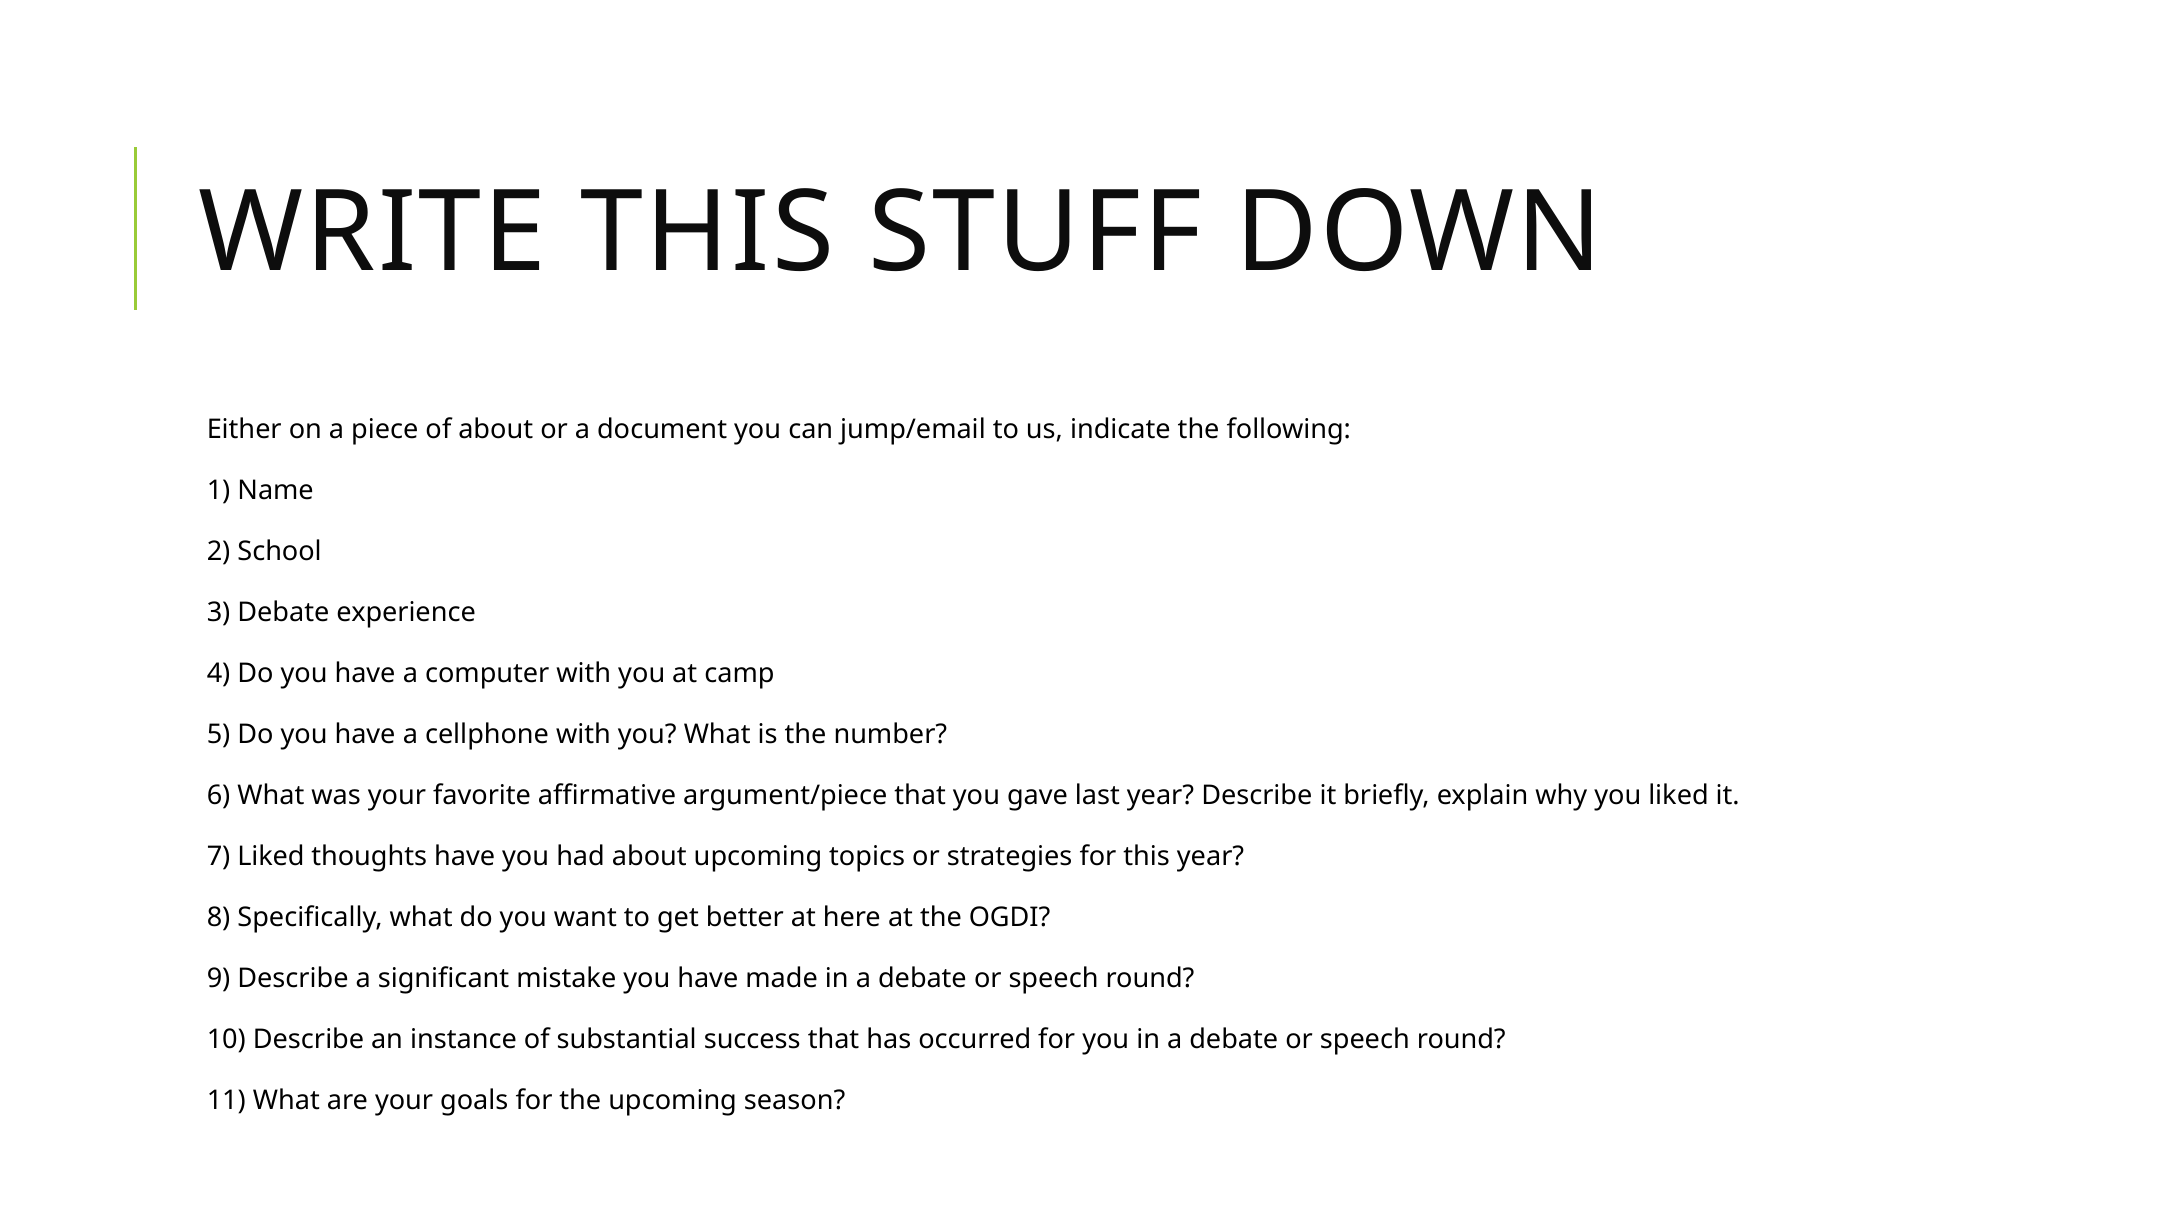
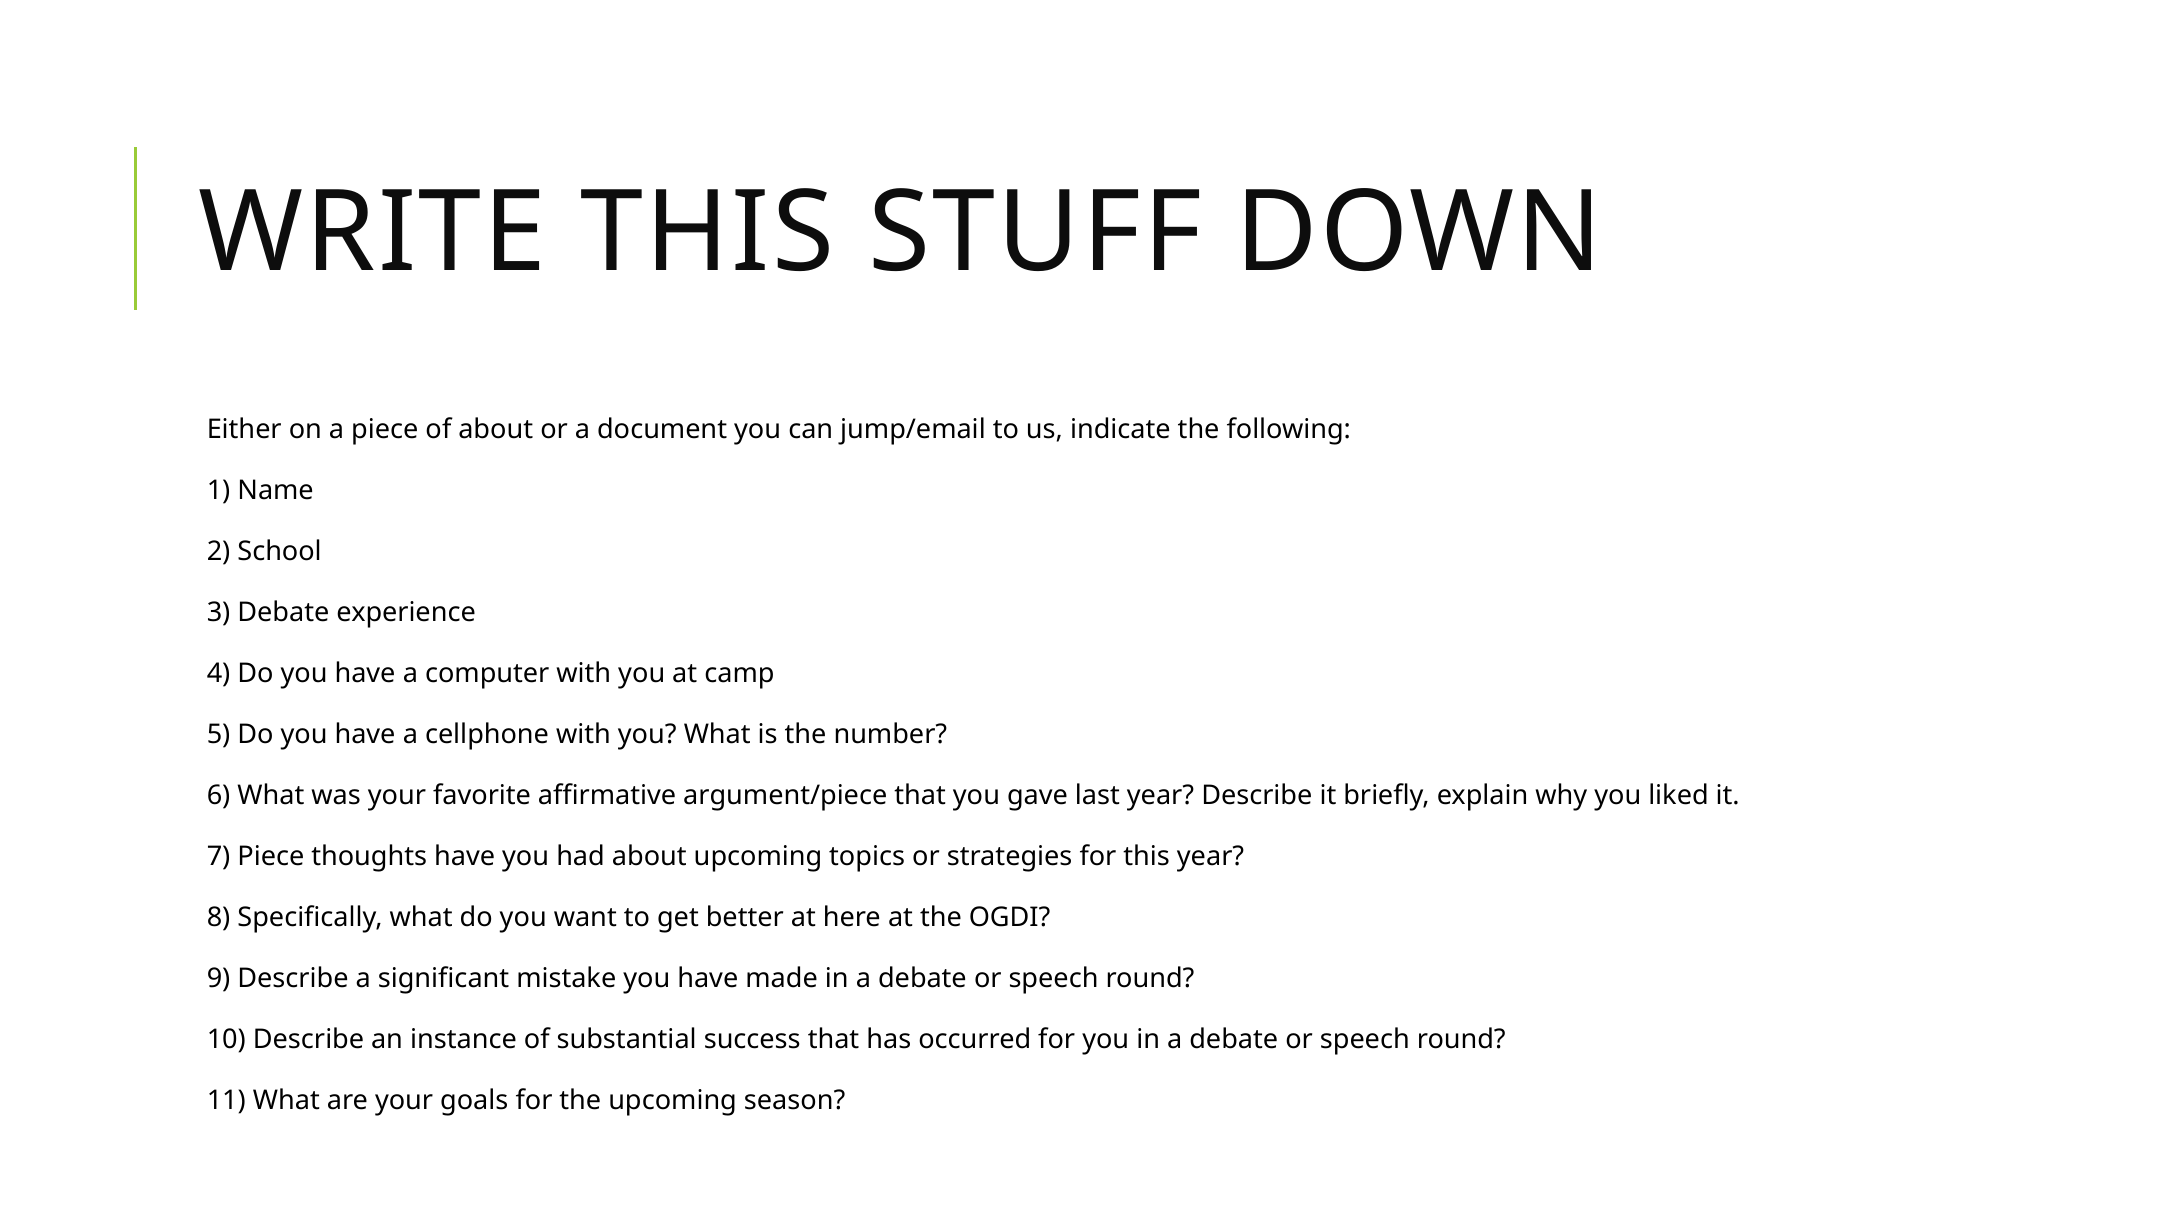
7 Liked: Liked -> Piece
